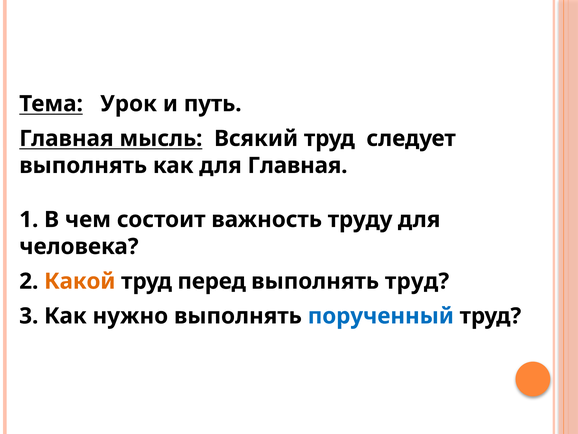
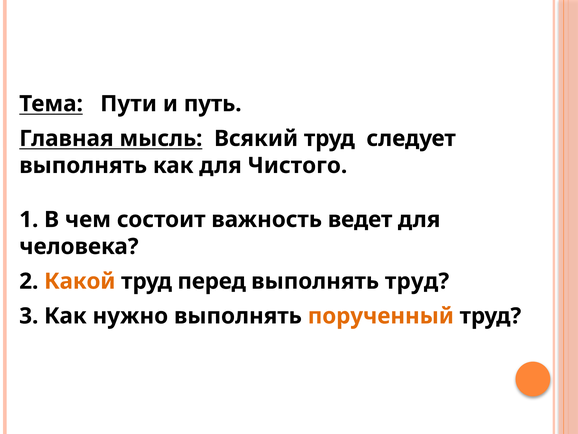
Урок: Урок -> Пути
для Главная: Главная -> Чистого
труду: труду -> ведет
порученный colour: blue -> orange
